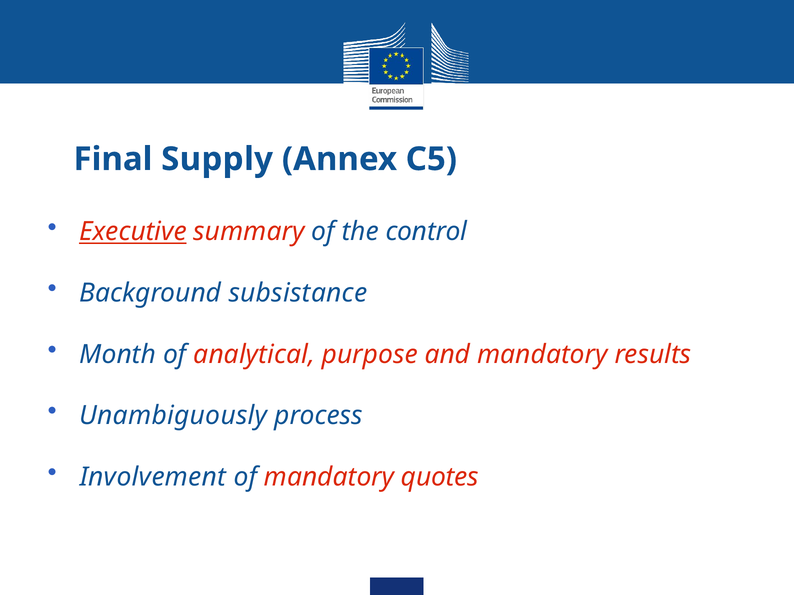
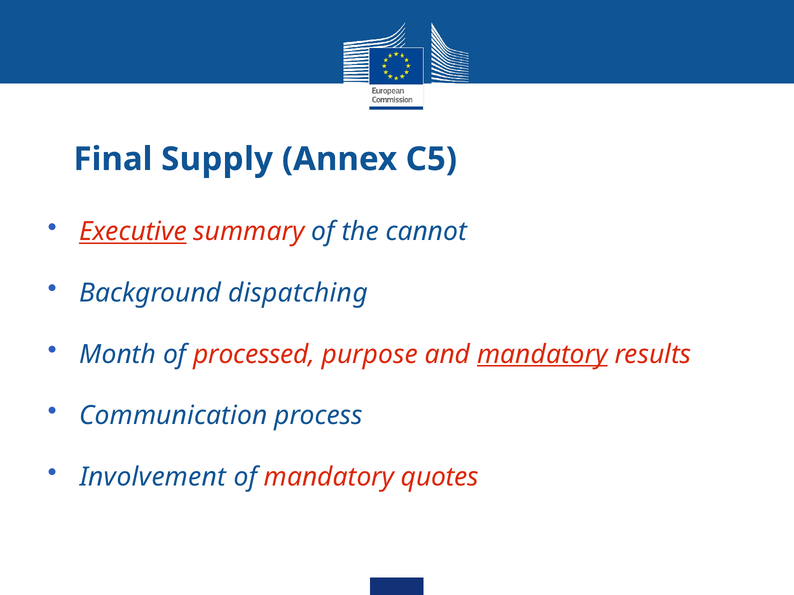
control: control -> cannot
subsistance: subsistance -> dispatching
analytical: analytical -> processed
mandatory at (542, 355) underline: none -> present
Unambiguously: Unambiguously -> Communication
